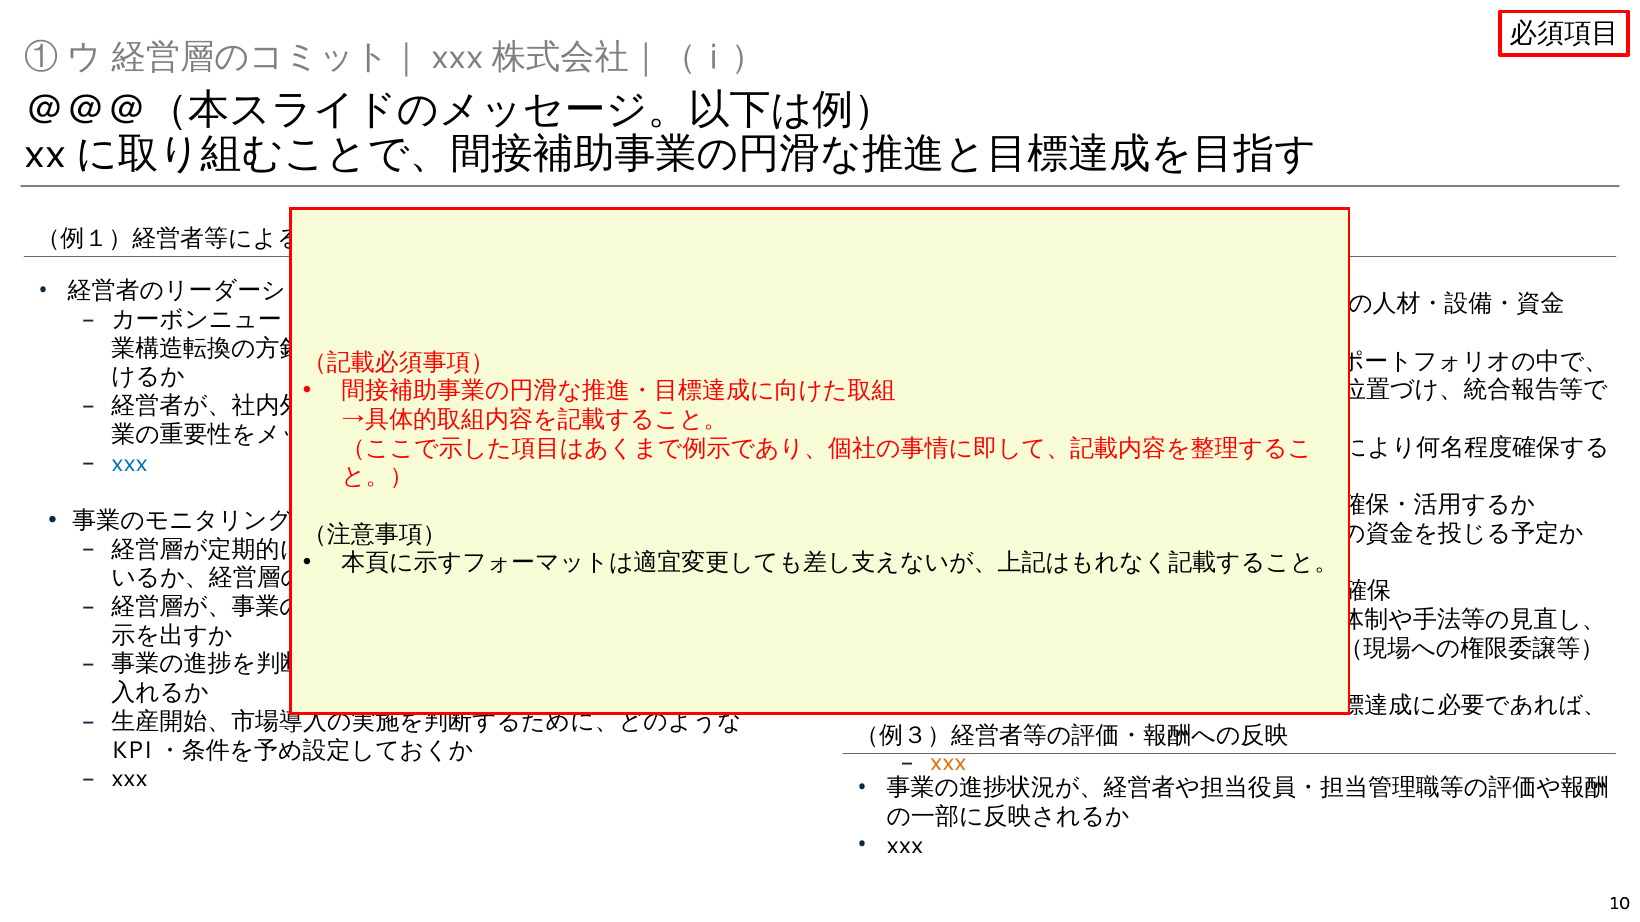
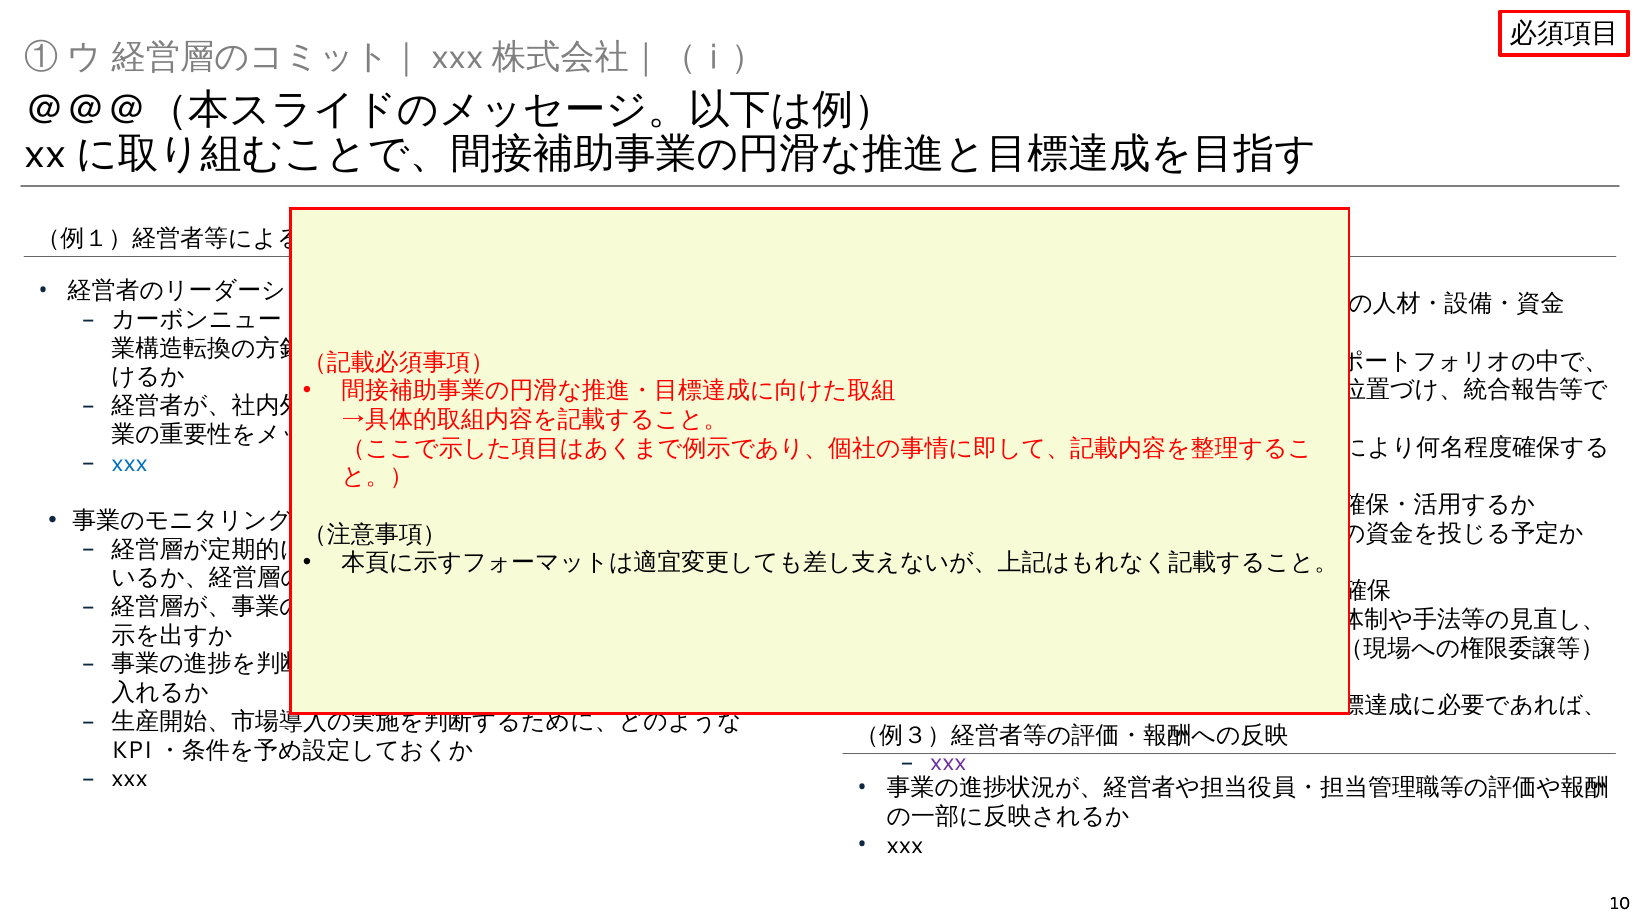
xxx at (948, 763) colour: orange -> purple
